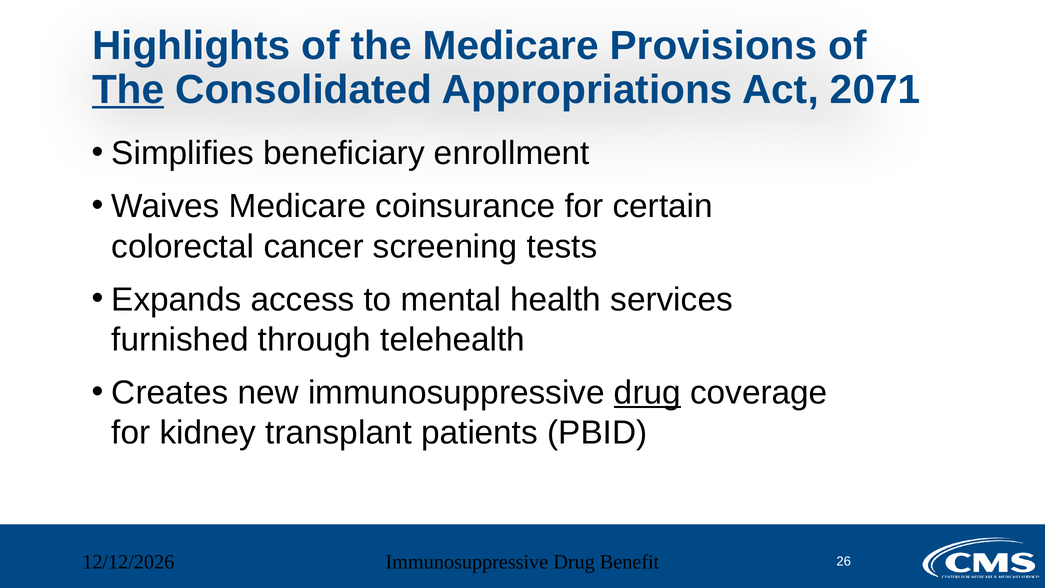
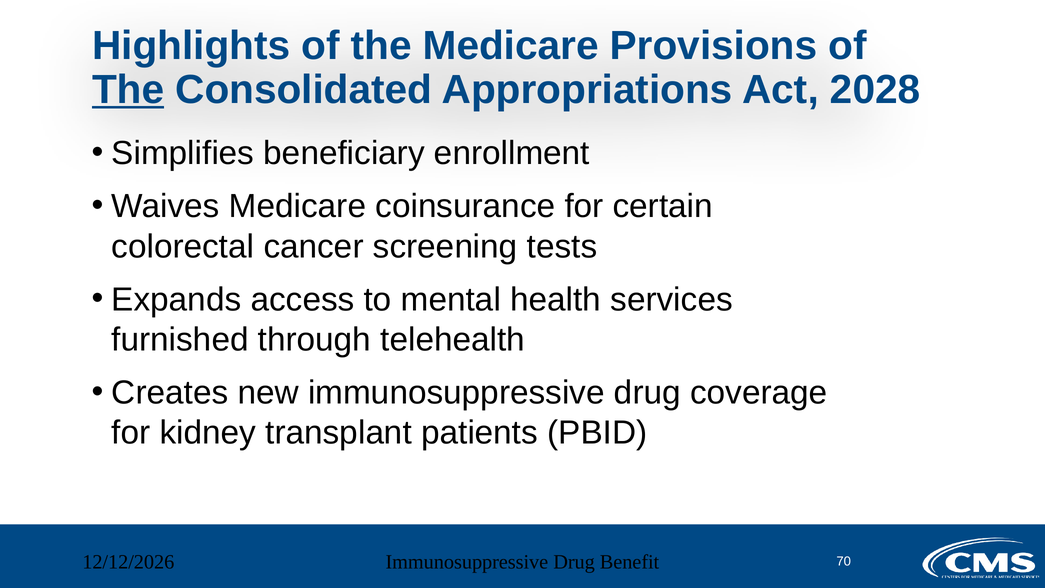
2071: 2071 -> 2028
drug at (647, 393) underline: present -> none
26: 26 -> 70
